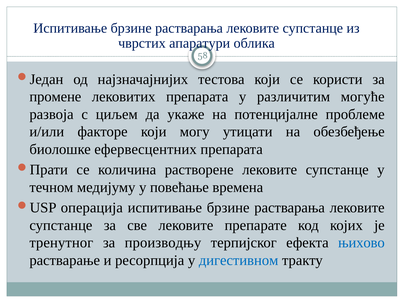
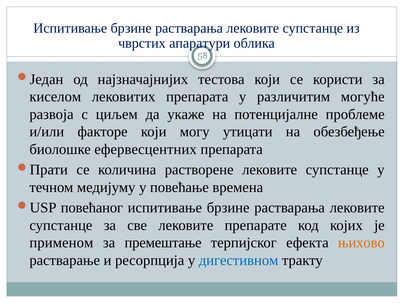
промене: промене -> киселом
операција: операција -> повећаног
тренутног: тренутног -> применом
производњу: производњу -> премештање
њихово colour: blue -> orange
